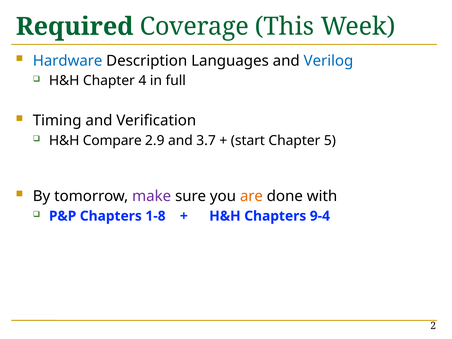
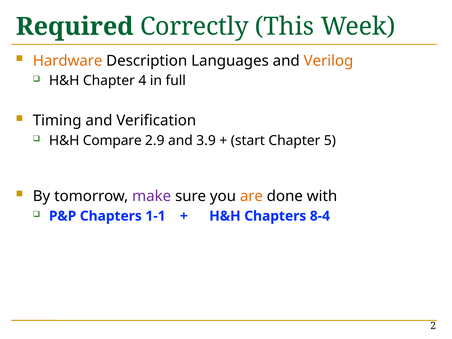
Coverage: Coverage -> Correctly
Hardware colour: blue -> orange
Verilog colour: blue -> orange
3.7: 3.7 -> 3.9
1-8: 1-8 -> 1-1
9-4: 9-4 -> 8-4
